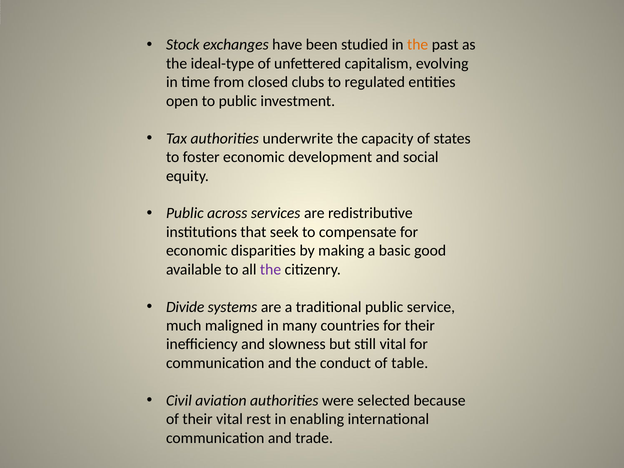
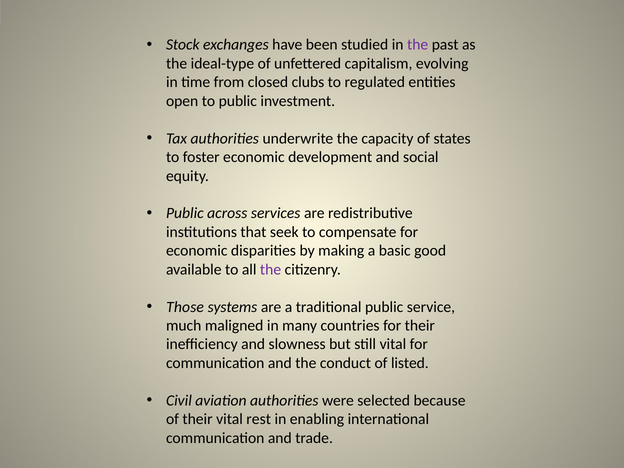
the at (418, 45) colour: orange -> purple
Divide: Divide -> Those
table: table -> listed
